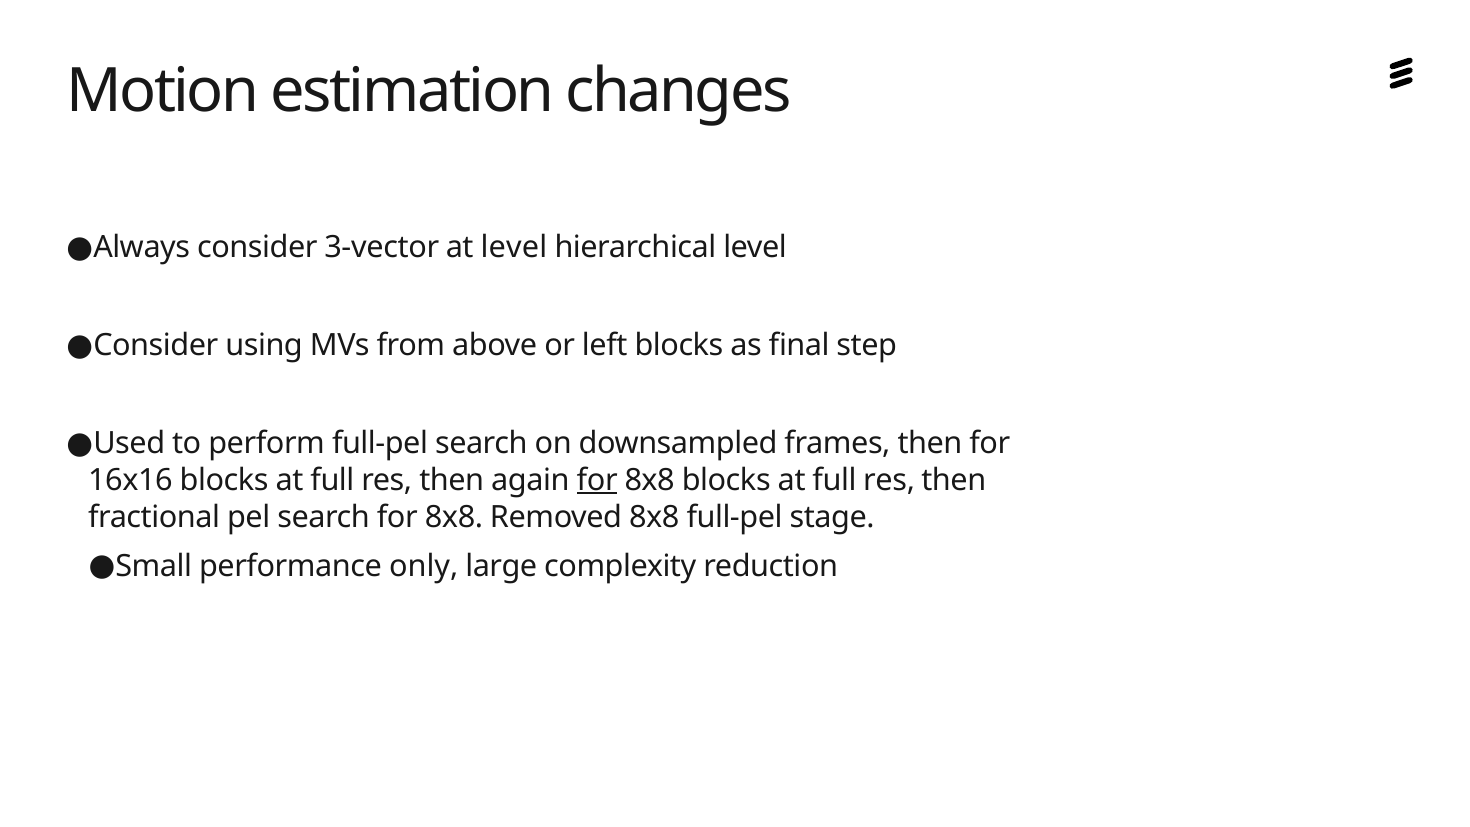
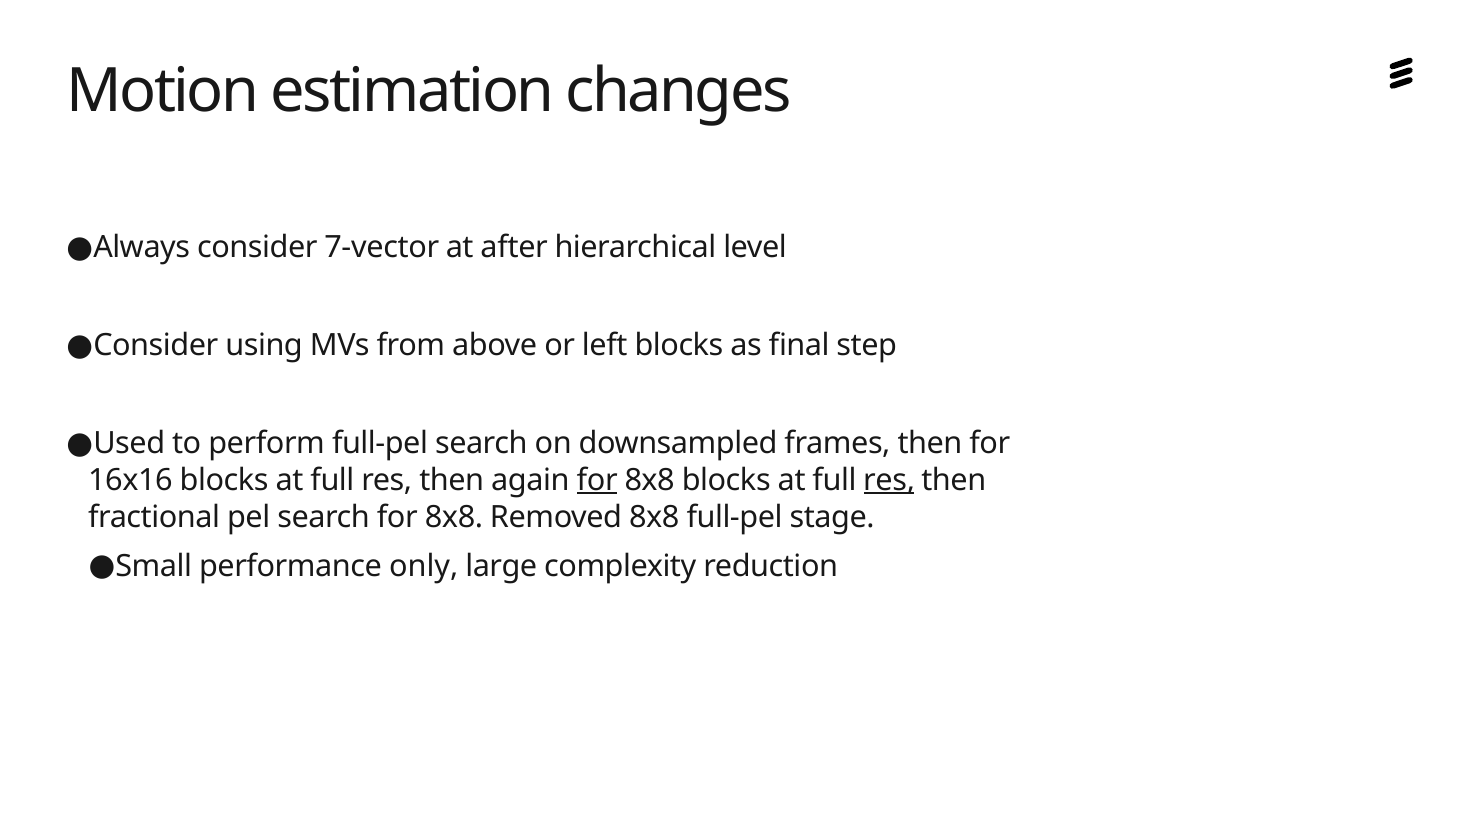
3-vector: 3-vector -> 7-vector
at level: level -> after
res at (889, 480) underline: none -> present
